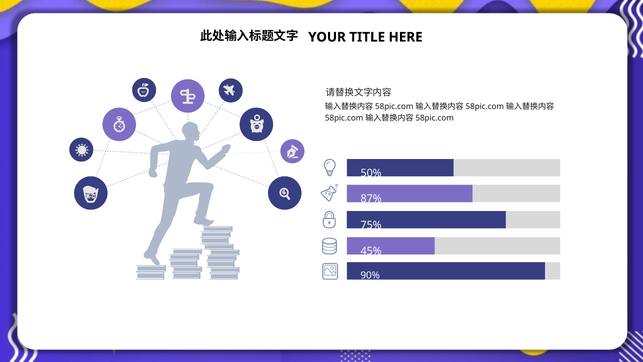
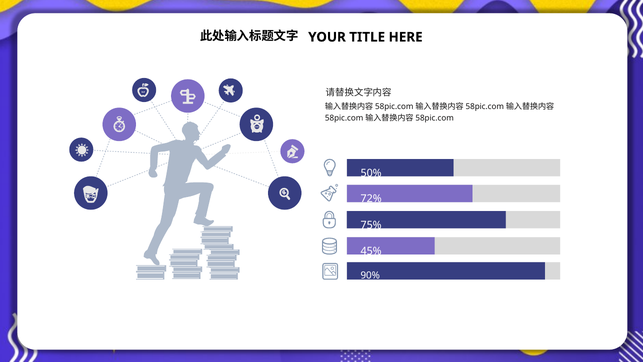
87%: 87% -> 72%
